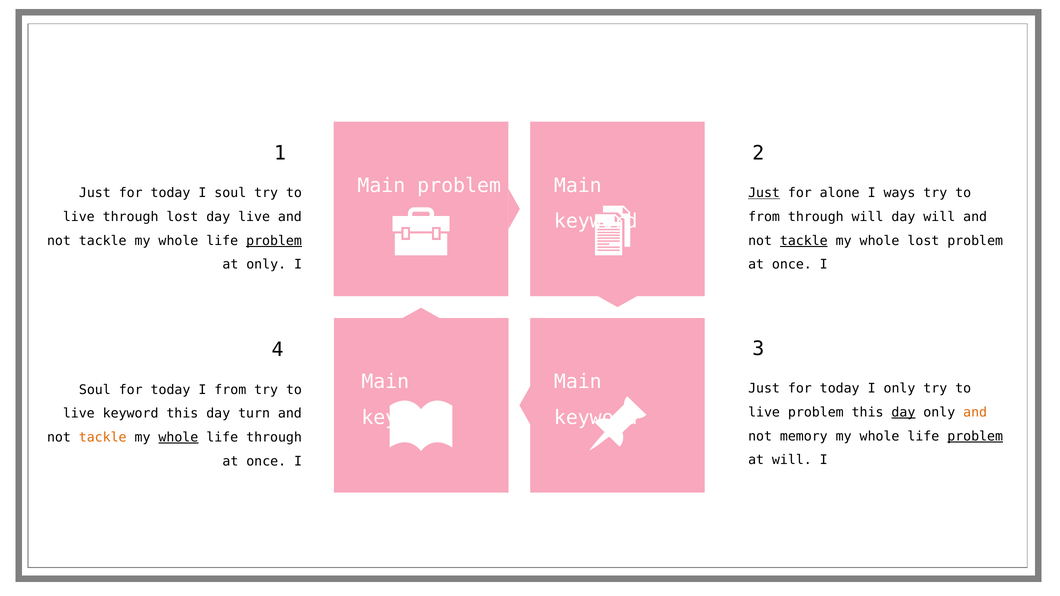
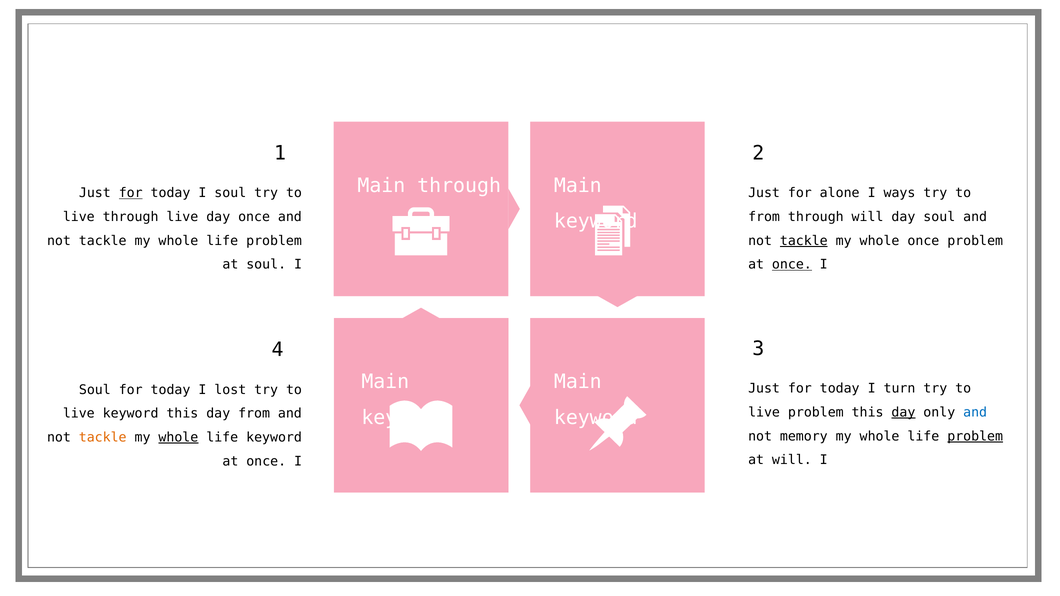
Main problem: problem -> through
for at (131, 193) underline: none -> present
Just at (764, 193) underline: present -> none
through lost: lost -> live
day live: live -> once
day will: will -> soul
problem at (274, 241) underline: present -> none
whole lost: lost -> once
at only: only -> soul
once at (792, 265) underline: none -> present
I only: only -> turn
I from: from -> lost
and at (975, 413) colour: orange -> blue
day turn: turn -> from
life through: through -> keyword
